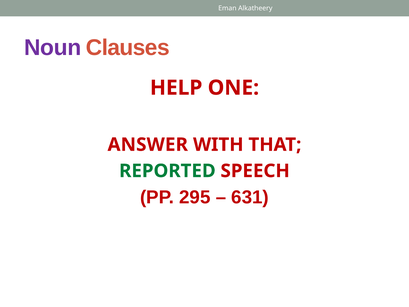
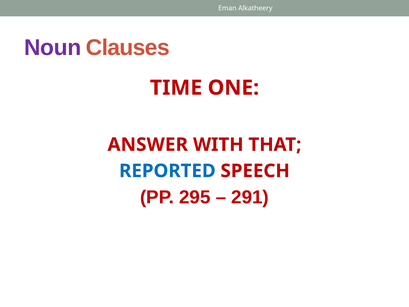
HELP: HELP -> TIME
REPORTED colour: green -> blue
631: 631 -> 291
